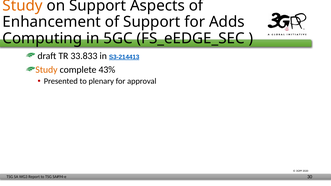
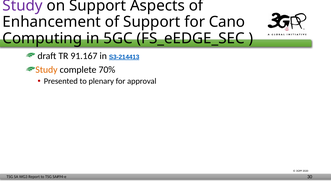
Study at (23, 6) colour: orange -> purple
Adds: Adds -> Cano
33.833: 33.833 -> 91.167
43%: 43% -> 70%
